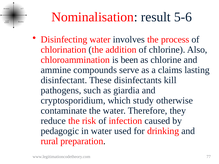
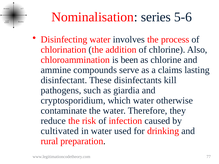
result: result -> series
which study: study -> water
pedagogic: pedagogic -> cultivated
